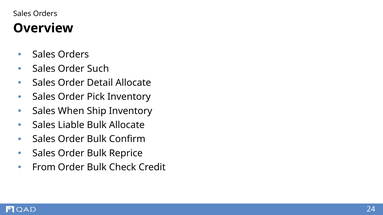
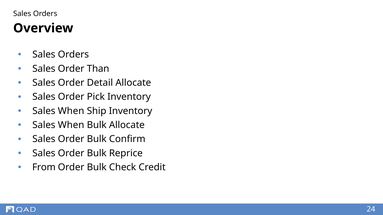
Such: Such -> Than
Liable at (71, 125): Liable -> When
